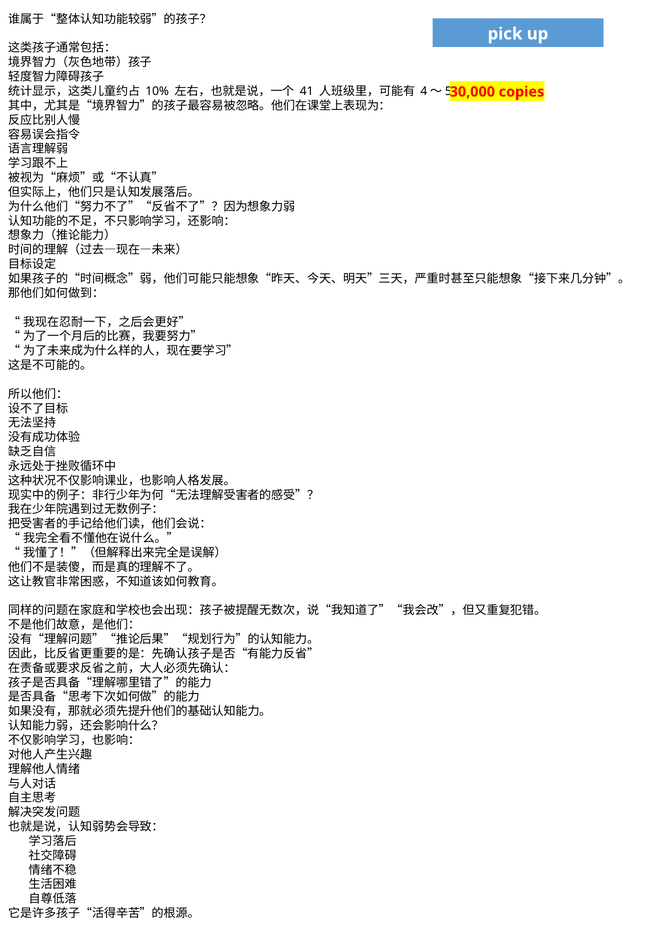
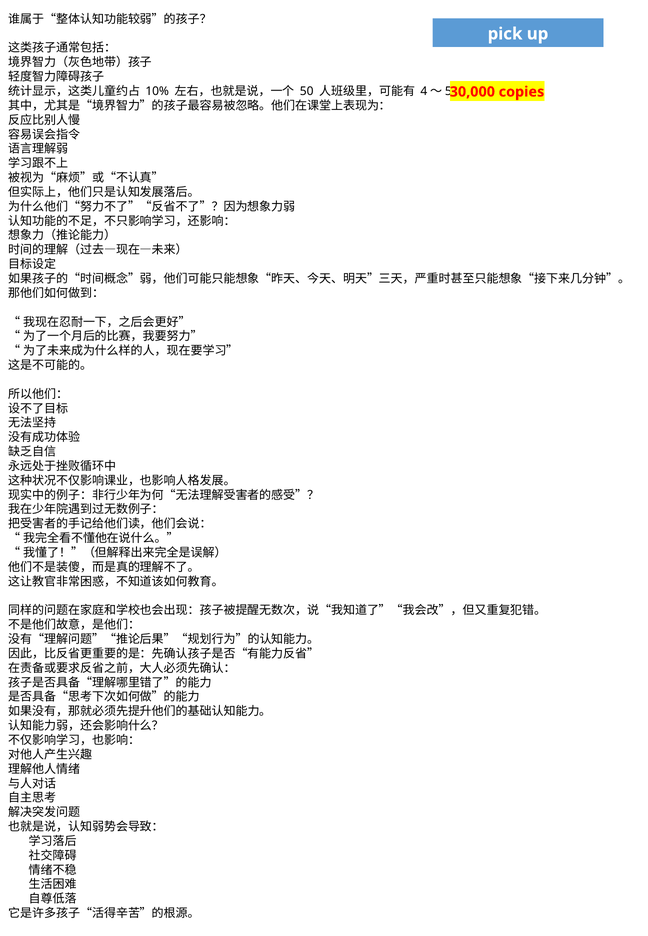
41: 41 -> 50
